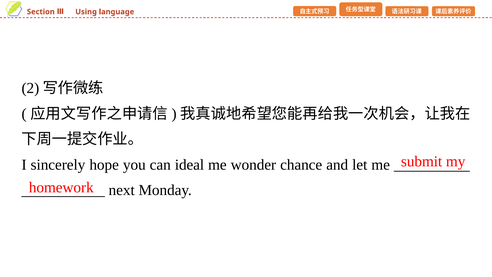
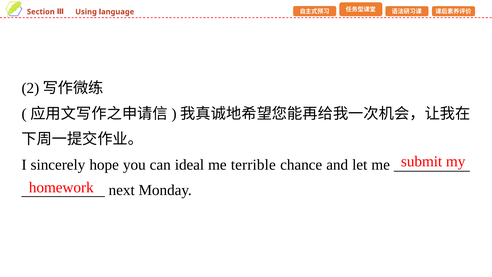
wonder: wonder -> terrible
